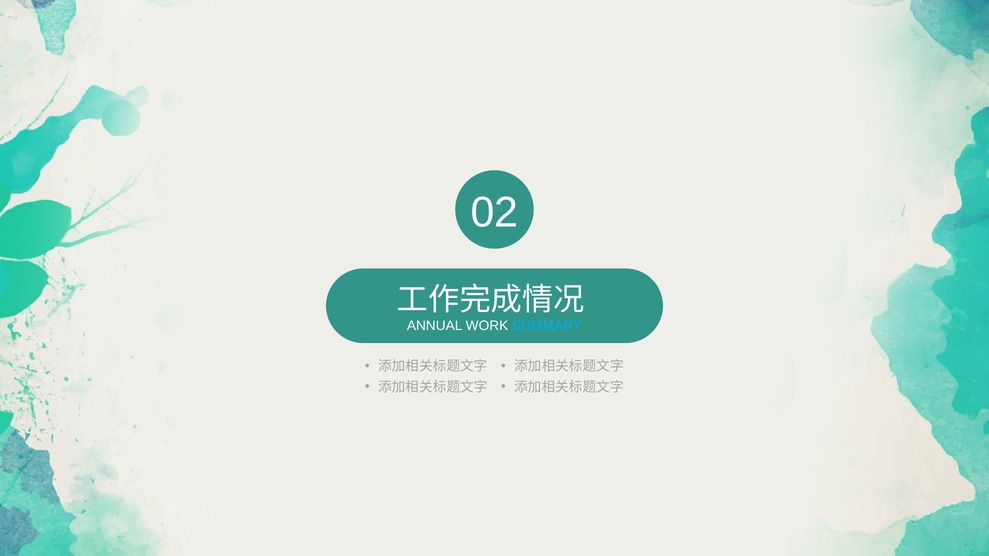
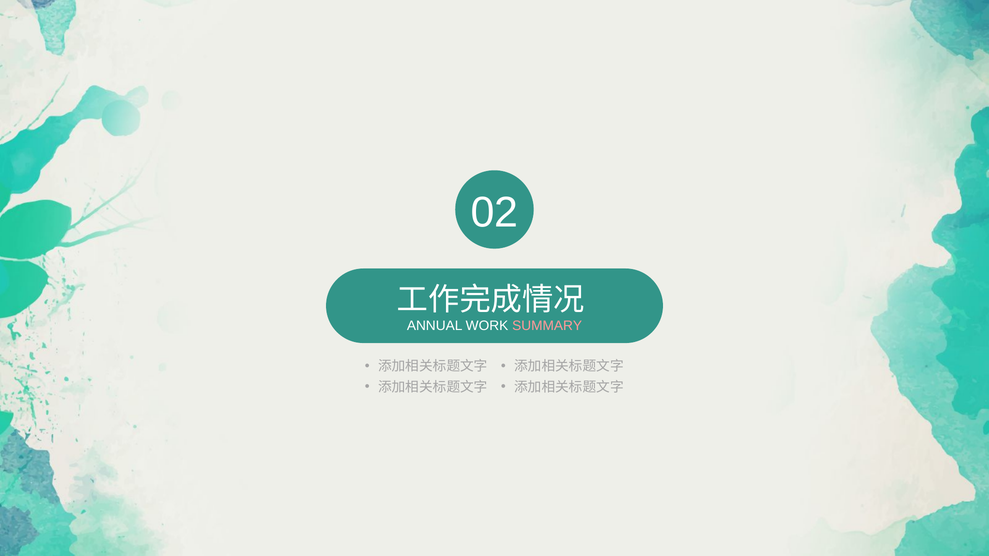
SUMMARY colour: light blue -> pink
